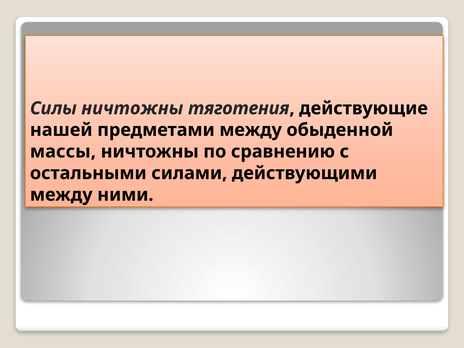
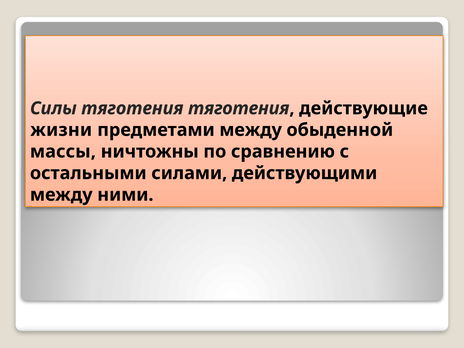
Силы ничтожны: ничтожны -> тяготения
нашей: нашей -> жизни
